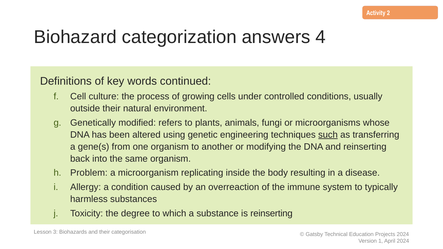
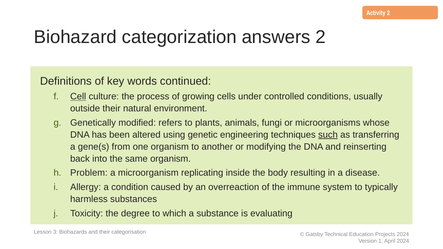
answers 4: 4 -> 2
Cell underline: none -> present
is reinserting: reinserting -> evaluating
